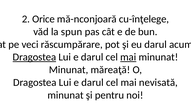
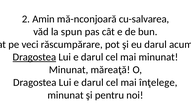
Orice: Orice -> Amin
cu-înţelege: cu-înţelege -> cu-salvarea
mai at (128, 57) underline: present -> none
nevisată: nevisată -> înţelege
